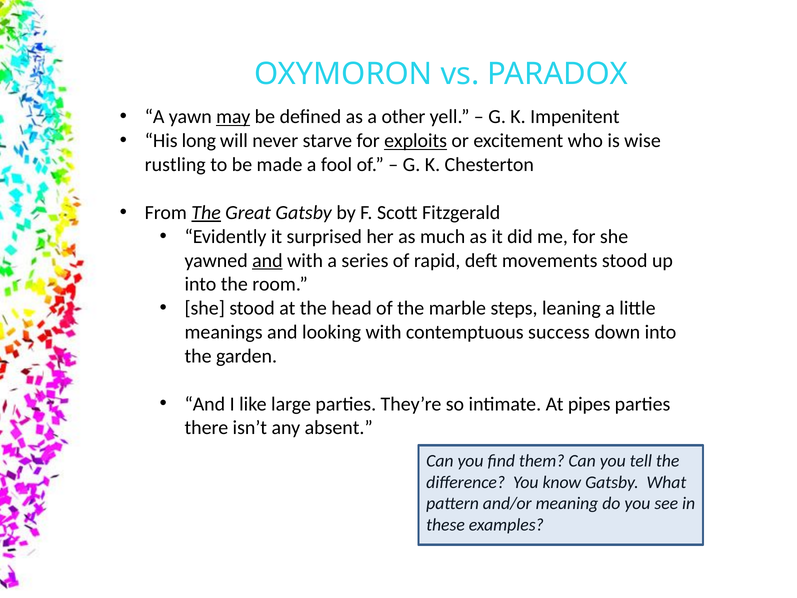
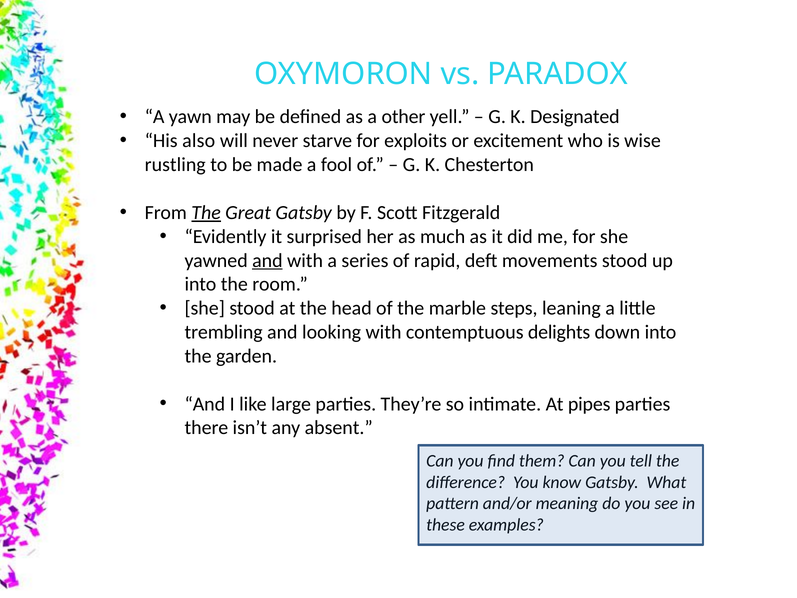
may underline: present -> none
Impenitent: Impenitent -> Designated
long: long -> also
exploits underline: present -> none
meanings: meanings -> trembling
success: success -> delights
